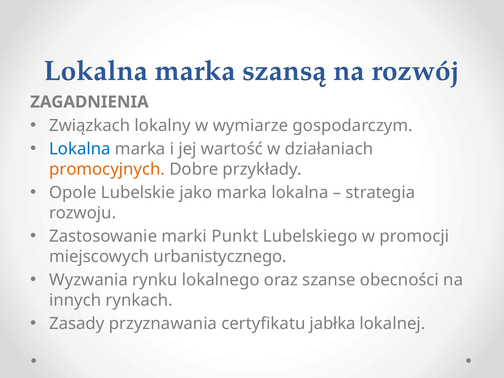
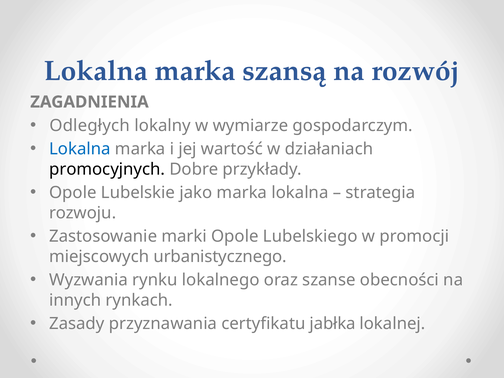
Związkach: Związkach -> Odległych
promocyjnych colour: orange -> black
marki Punkt: Punkt -> Opole
